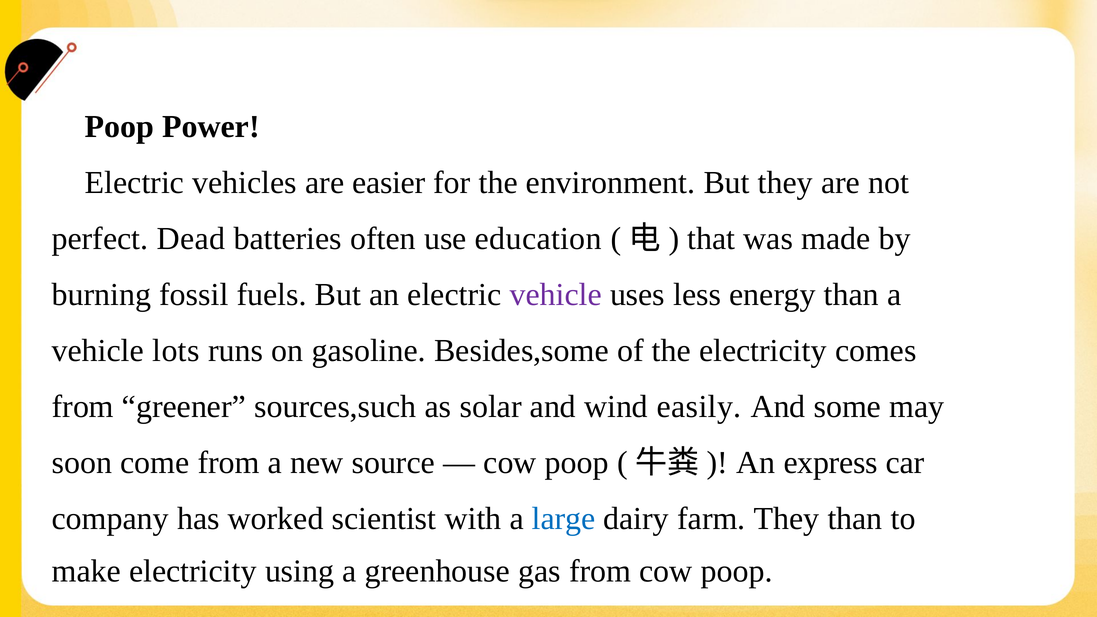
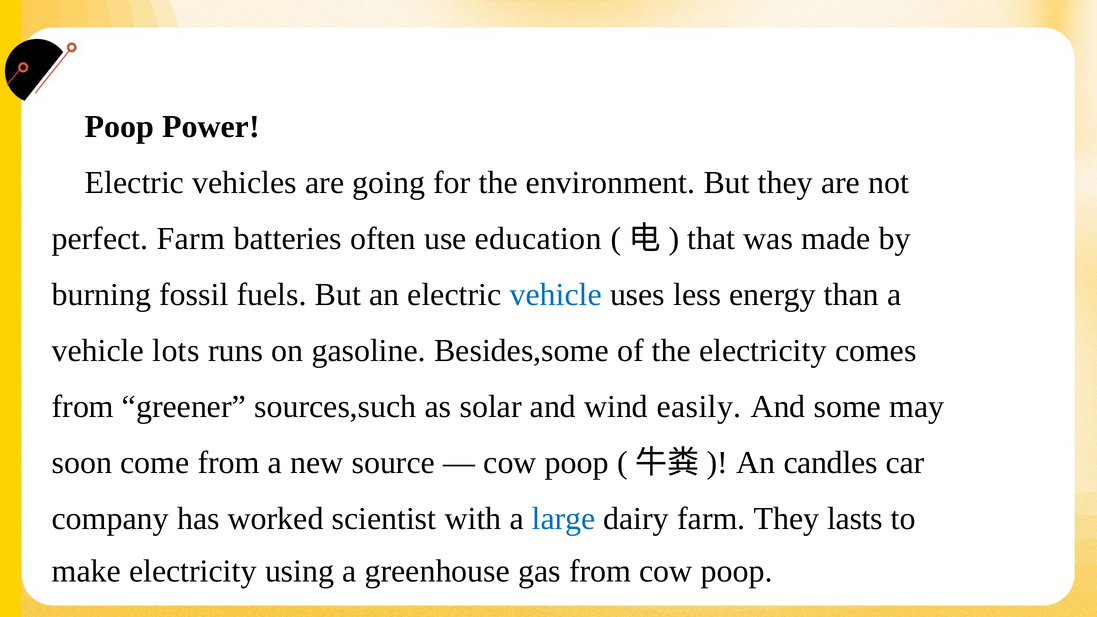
easier: easier -> going
perfect Dead: Dead -> Farm
vehicle at (556, 295) colour: purple -> blue
express: express -> candles
They than: than -> lasts
